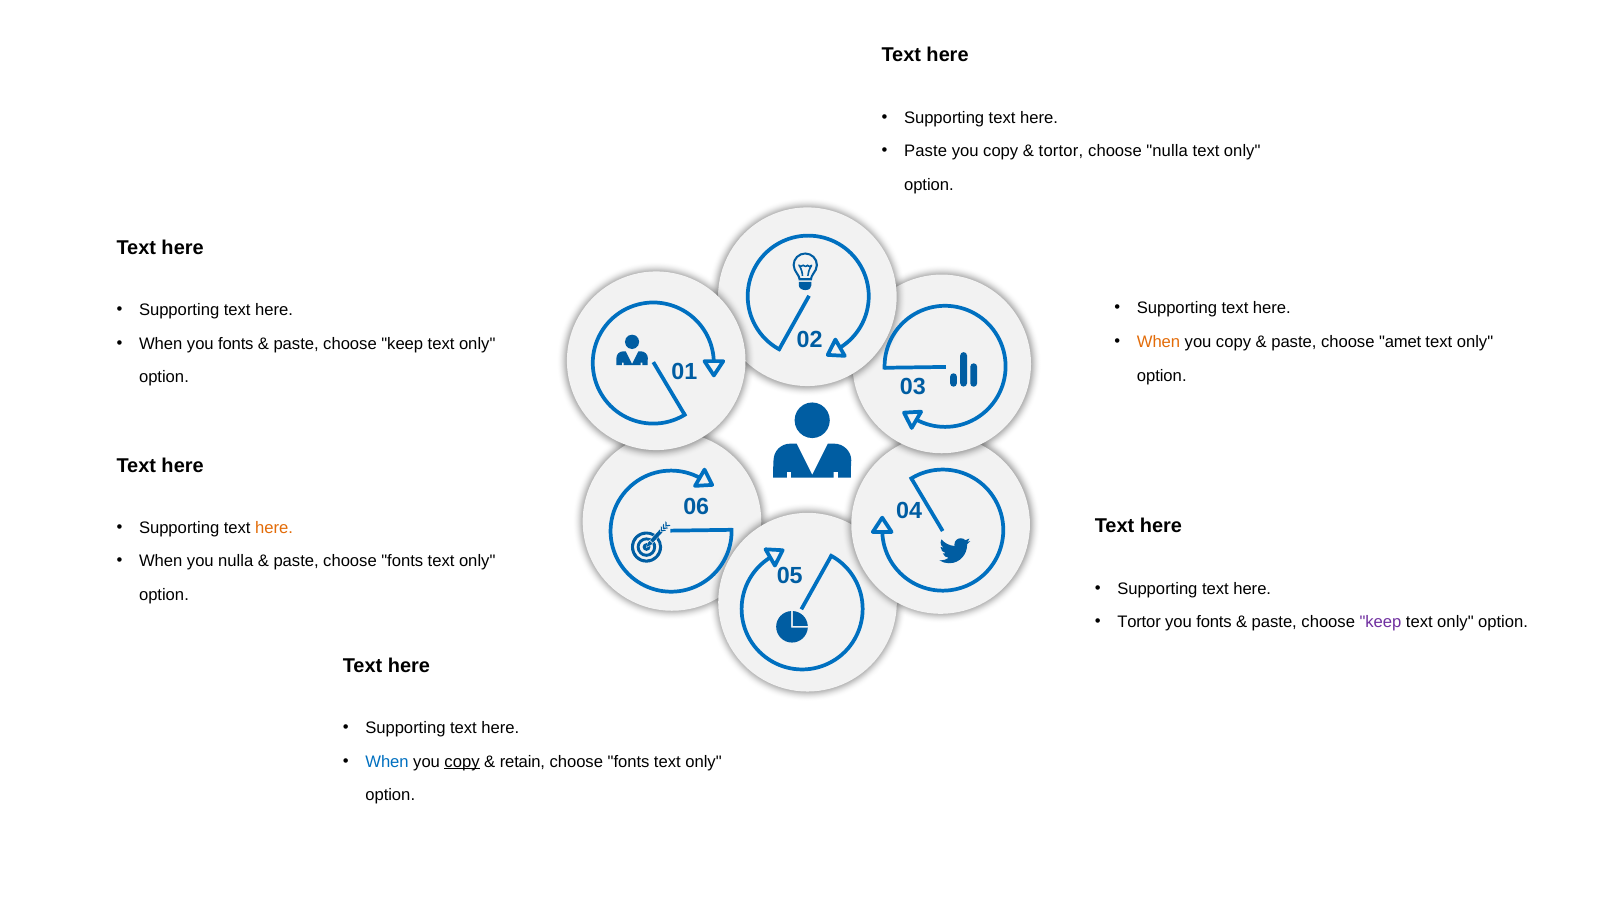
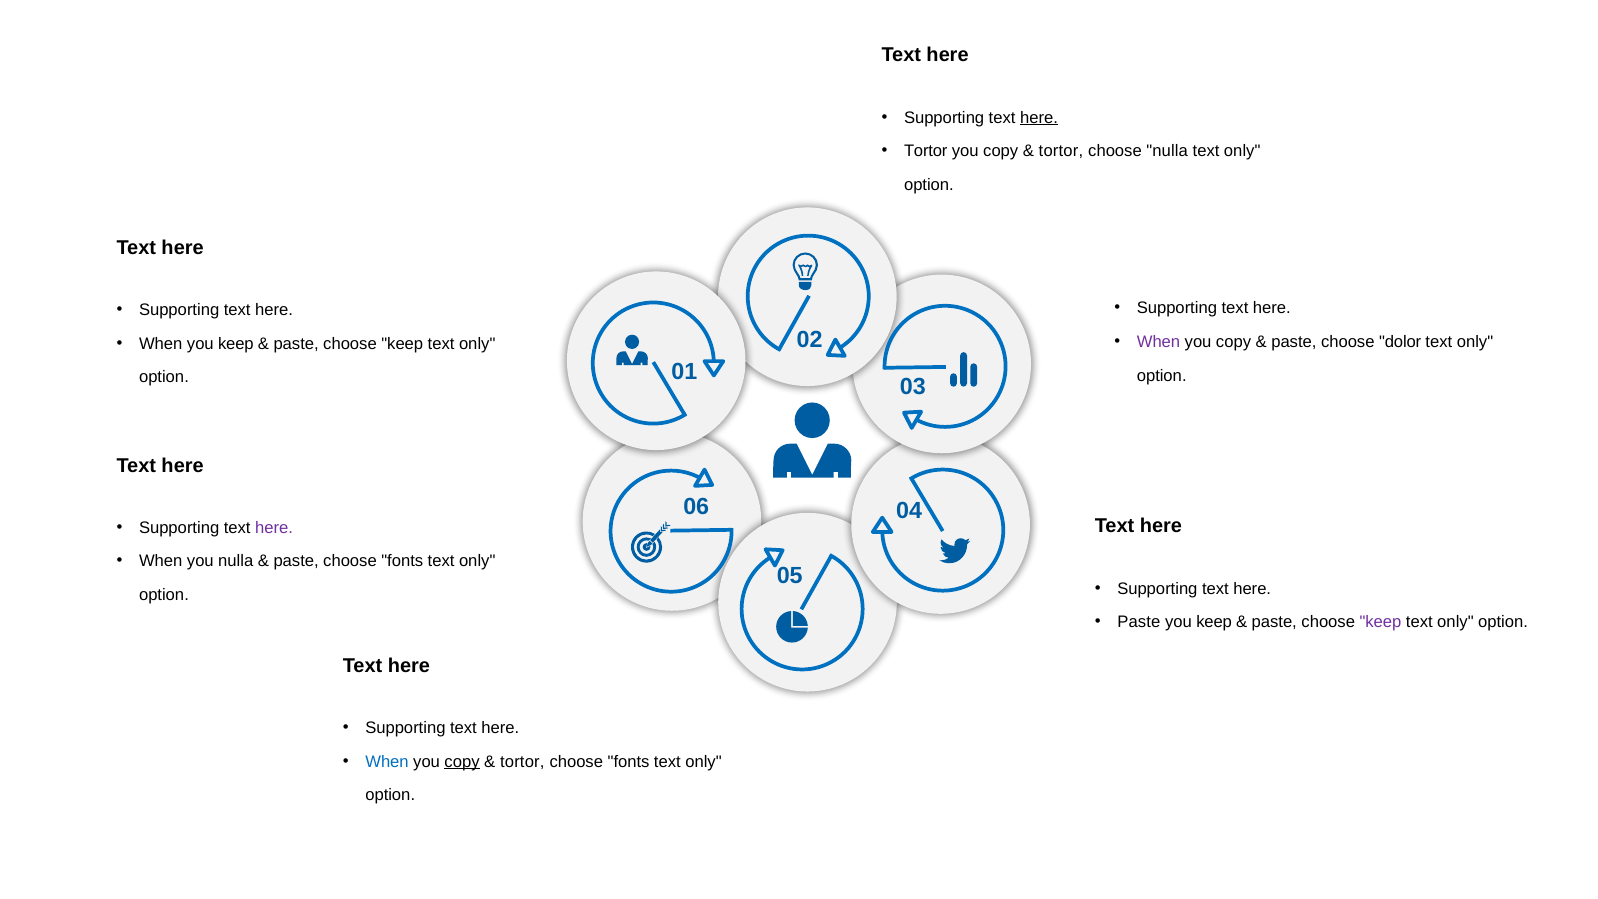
here at (1039, 117) underline: none -> present
Paste at (926, 151): Paste -> Tortor
When at (1159, 342) colour: orange -> purple
amet: amet -> dolor
When you fonts: fonts -> keep
here at (274, 527) colour: orange -> purple
Tortor at (1139, 622): Tortor -> Paste
fonts at (1214, 622): fonts -> keep
retain at (522, 761): retain -> tortor
